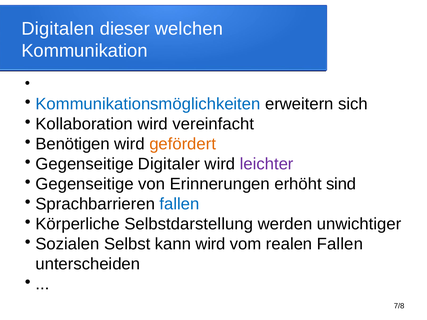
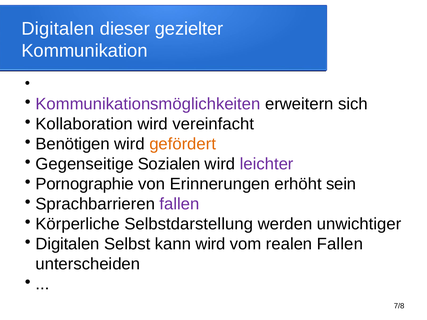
welchen: welchen -> gezielter
Kommunikationsmöglichkeiten colour: blue -> purple
Digitaler: Digitaler -> Sozialen
Gegenseitige at (85, 184): Gegenseitige -> Pornographie
sind: sind -> sein
fallen at (180, 204) colour: blue -> purple
Sozialen at (67, 244): Sozialen -> Digitalen
